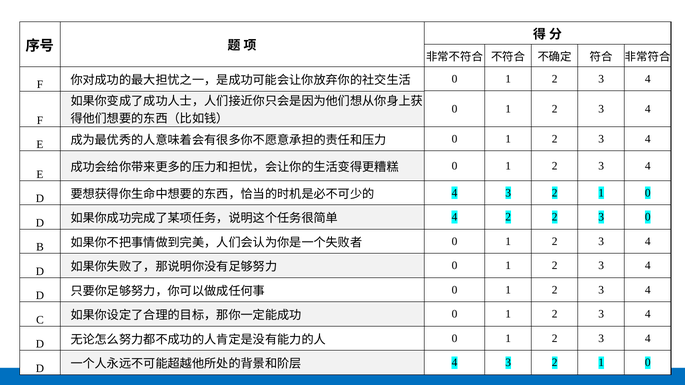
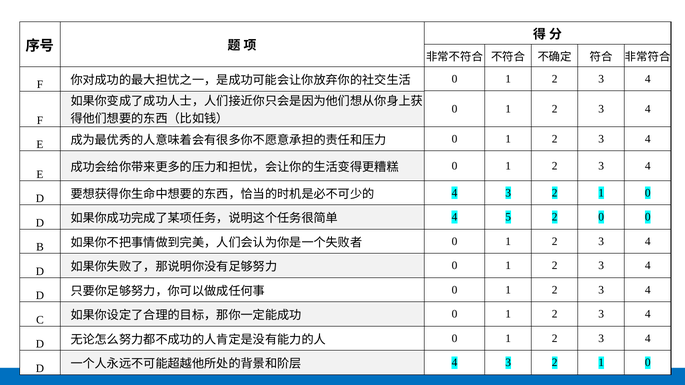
4 2: 2 -> 5
3 at (601, 217): 3 -> 0
